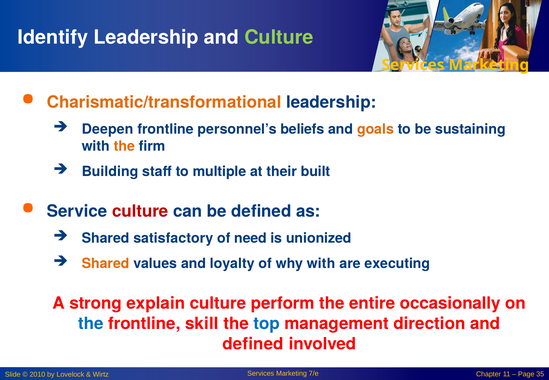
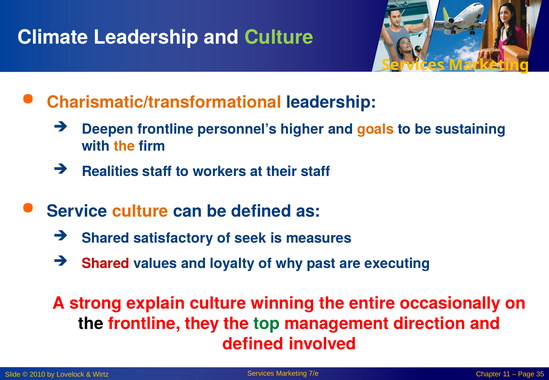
Identify: Identify -> Climate
beliefs: beliefs -> higher
Building: Building -> Realities
multiple: multiple -> workers
their built: built -> staff
culture at (140, 211) colour: red -> orange
need: need -> seek
unionized: unionized -> measures
Shared at (106, 264) colour: orange -> red
why with: with -> past
perform: perform -> winning
the at (91, 324) colour: blue -> black
skill: skill -> they
top colour: blue -> green
